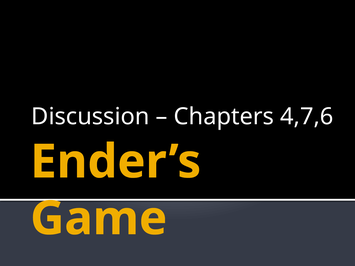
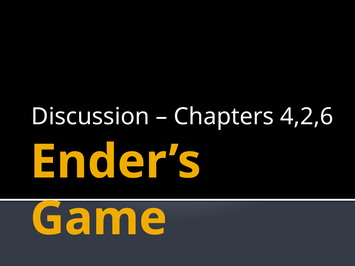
4,7,6: 4,7,6 -> 4,2,6
